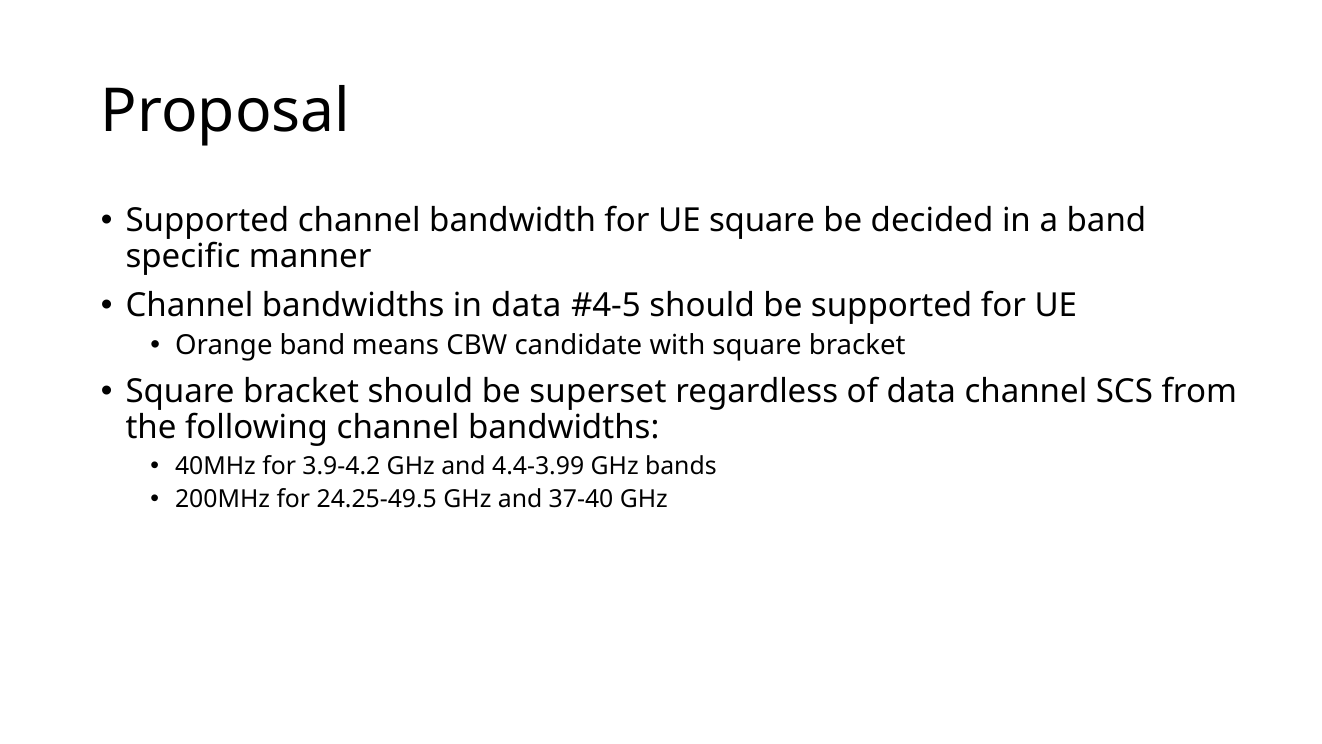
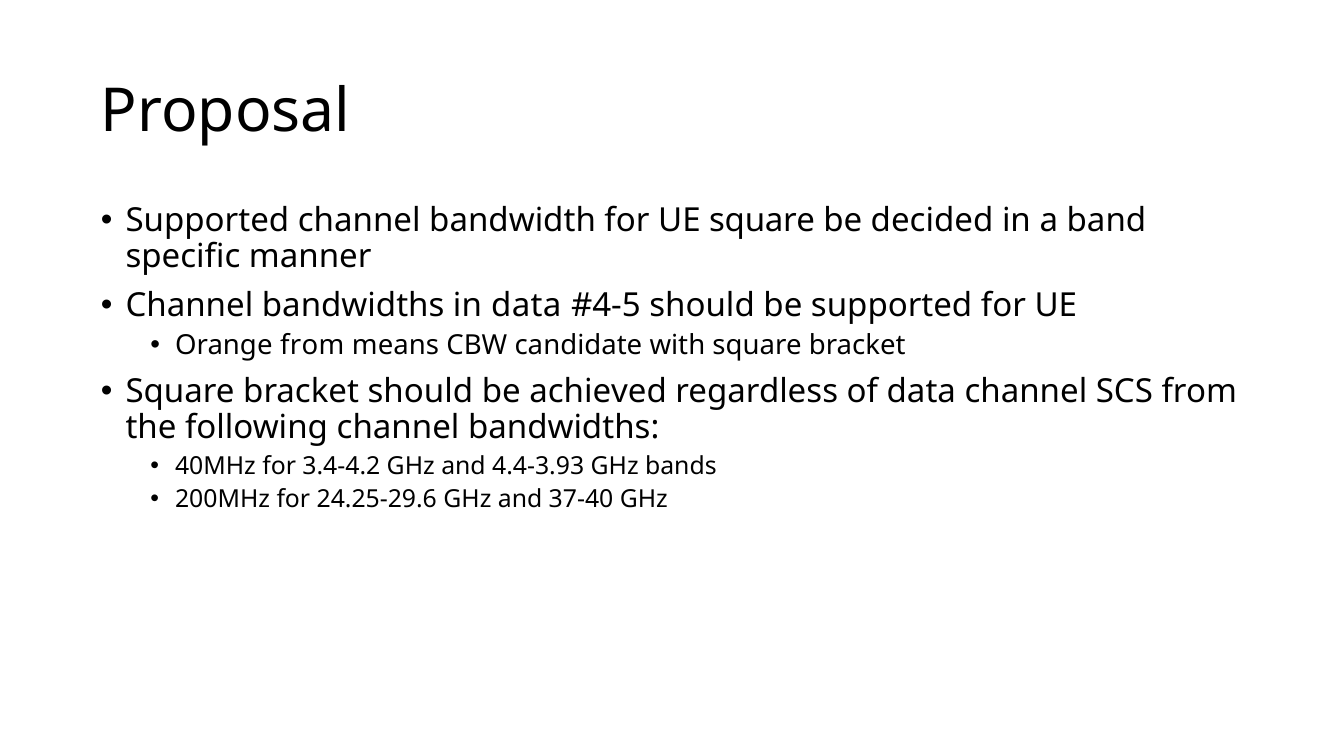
Orange band: band -> from
superset: superset -> achieved
3.9-4.2: 3.9-4.2 -> 3.4-4.2
4.4-3.99: 4.4-3.99 -> 4.4-3.93
24.25-49.5: 24.25-49.5 -> 24.25-29.6
